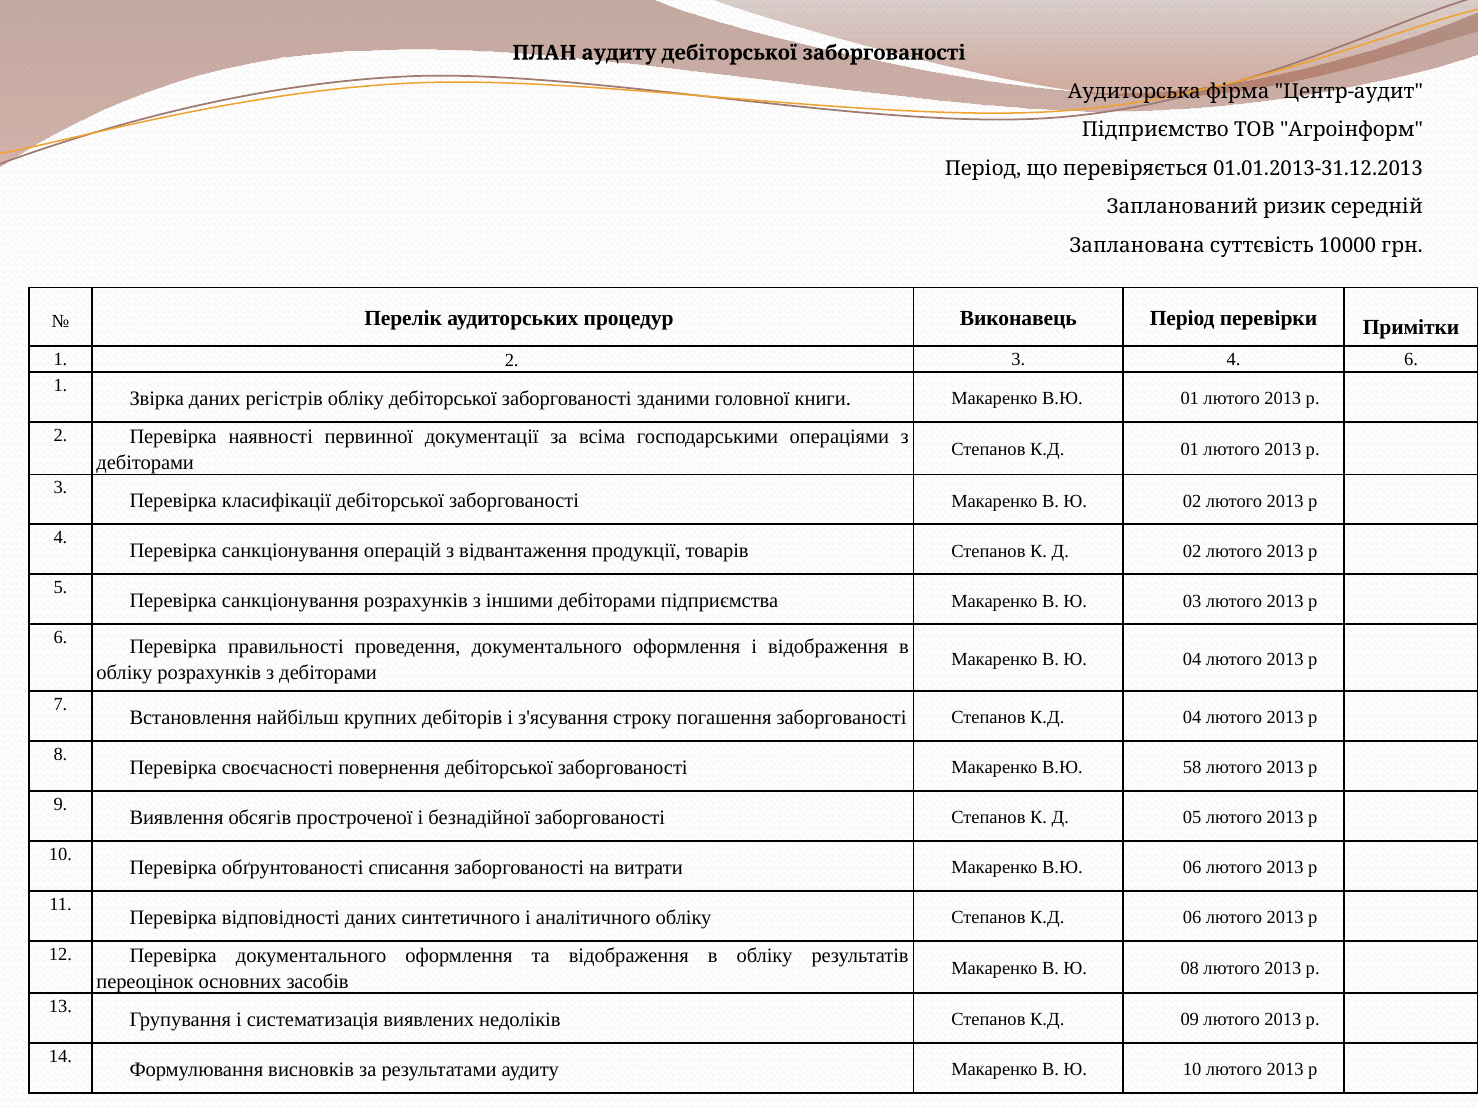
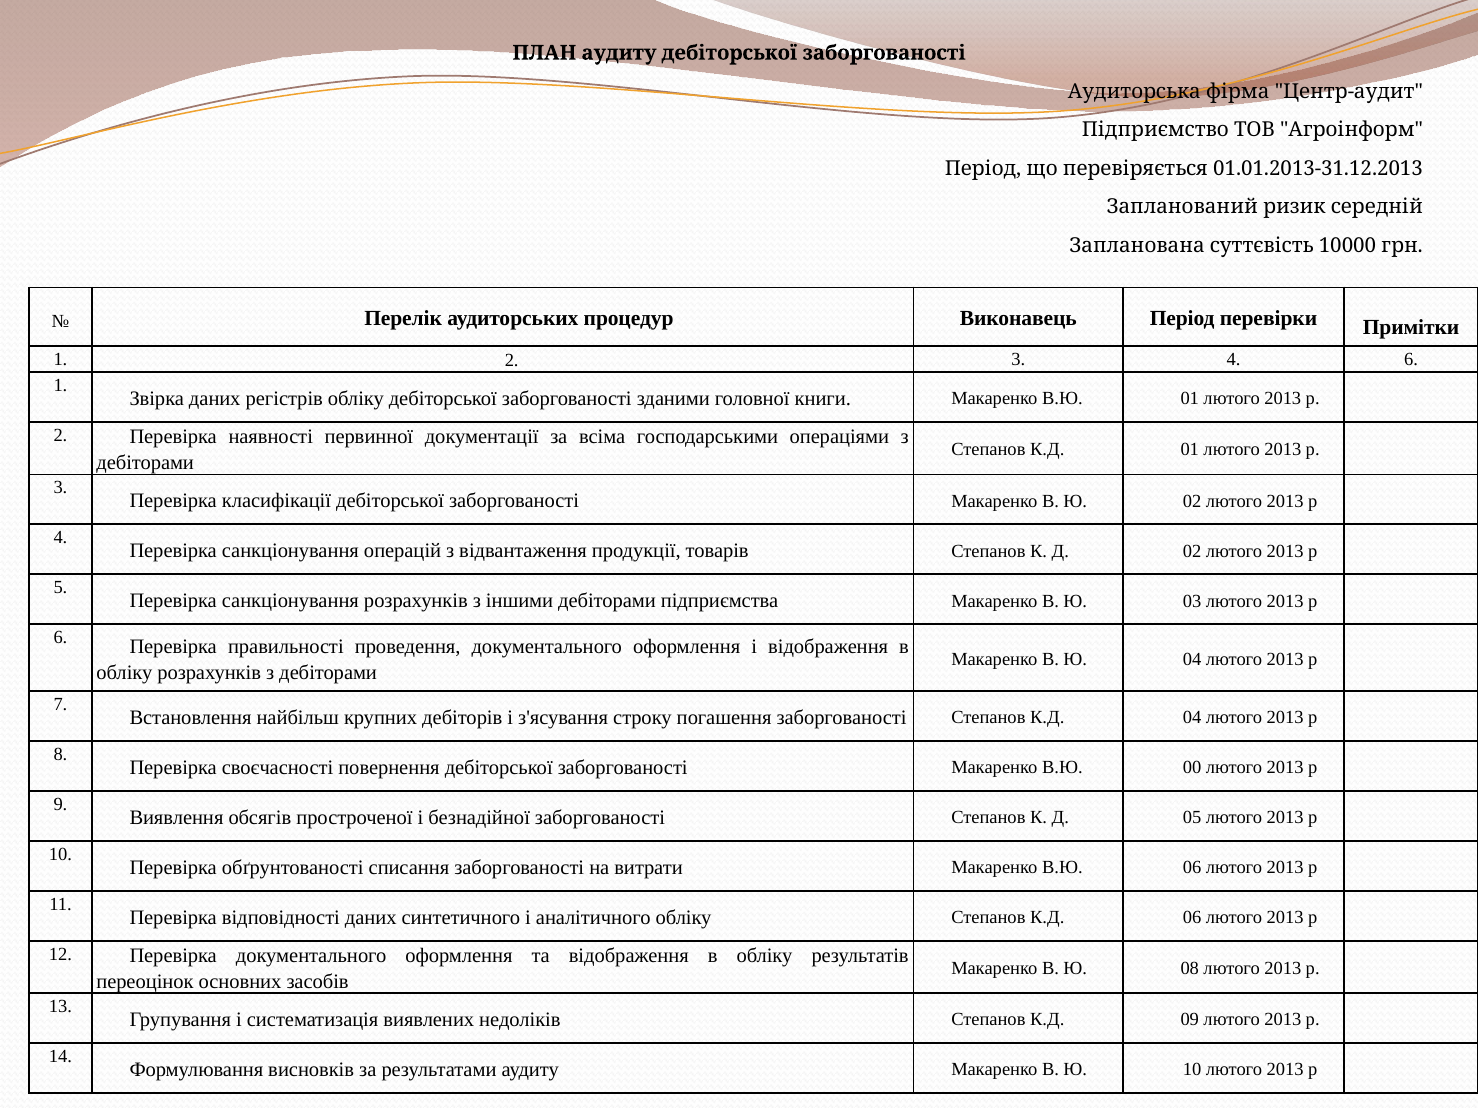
58: 58 -> 00
